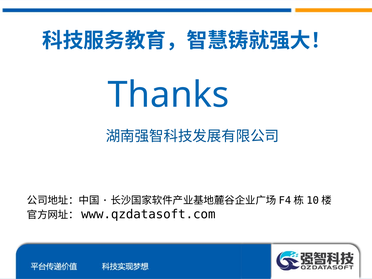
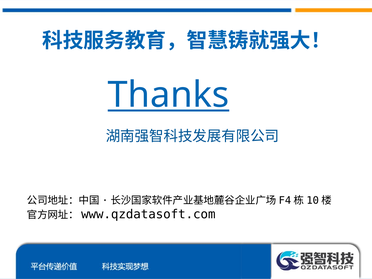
Thanks underline: none -> present
